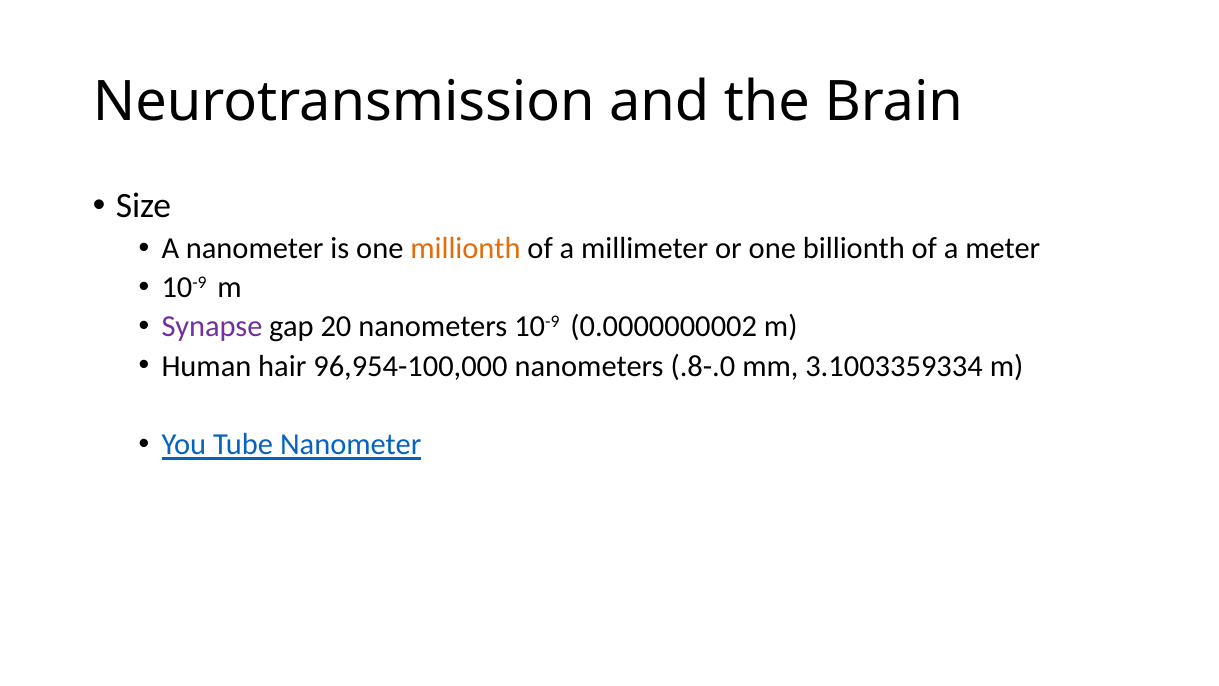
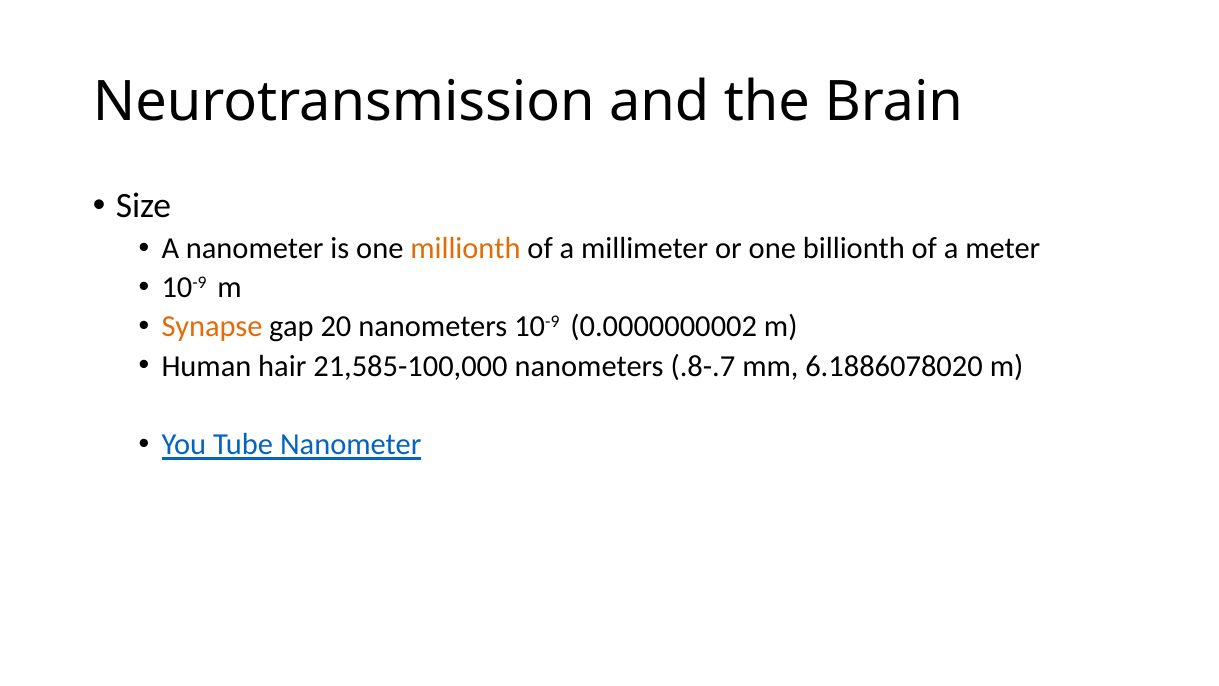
Synapse colour: purple -> orange
96,954-100,000: 96,954-100,000 -> 21,585-100,000
.8-.0: .8-.0 -> .8-.7
3.1003359334: 3.1003359334 -> 6.1886078020
